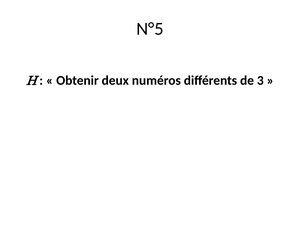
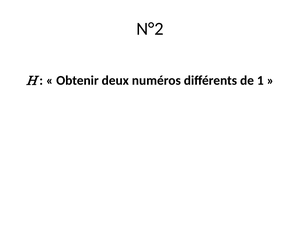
N°5: N°5 -> N°2
3: 3 -> 1
